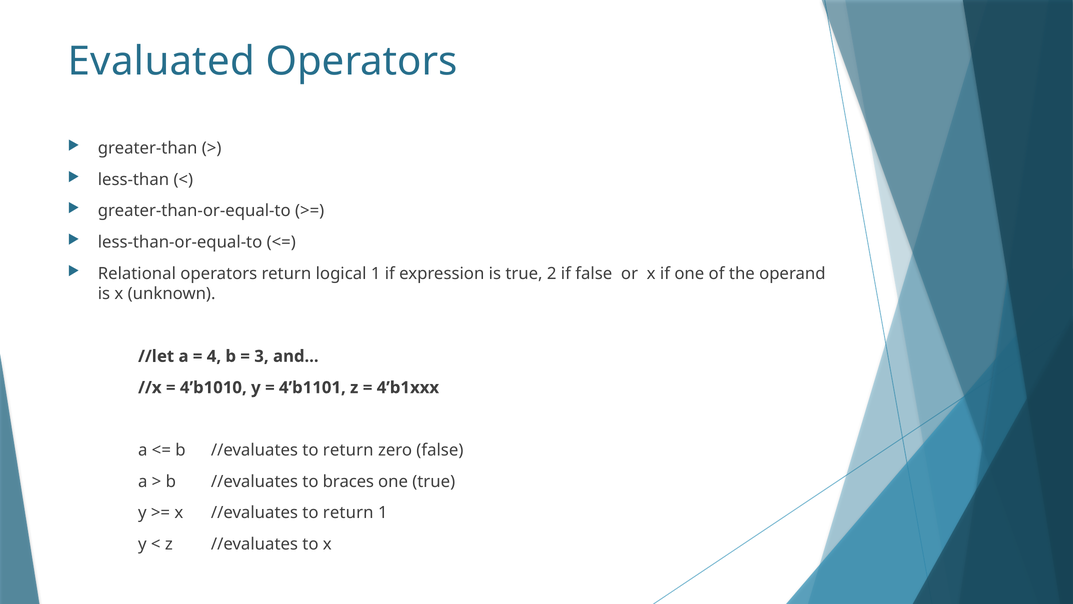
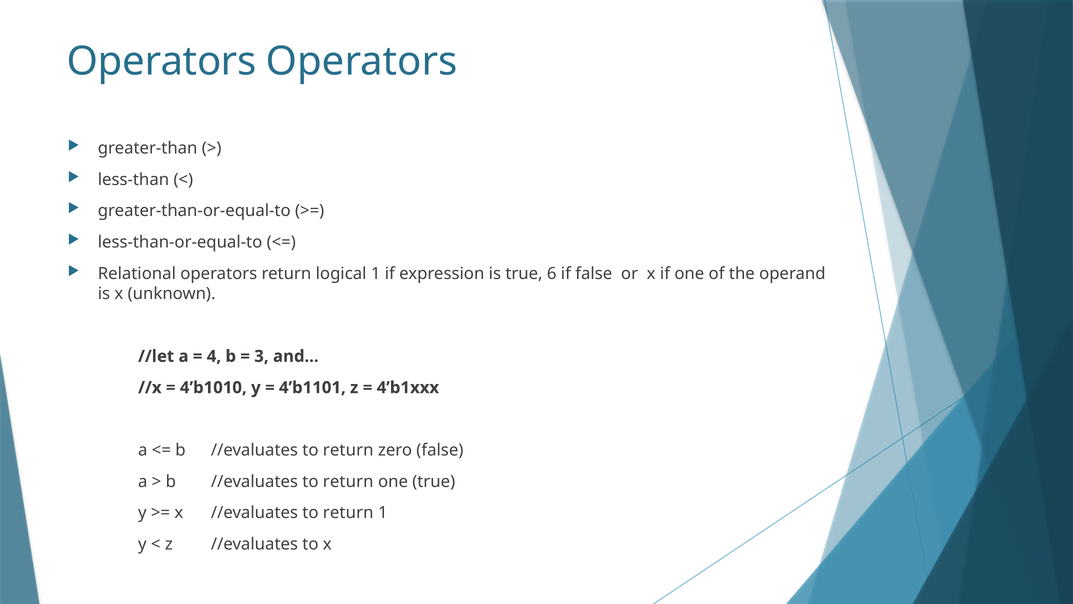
Evaluated at (161, 61): Evaluated -> Operators
2: 2 -> 6
braces at (348, 481): braces -> return
